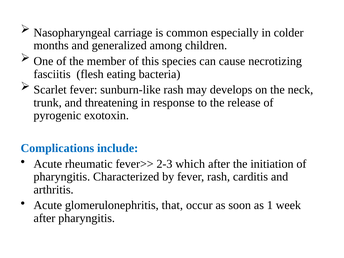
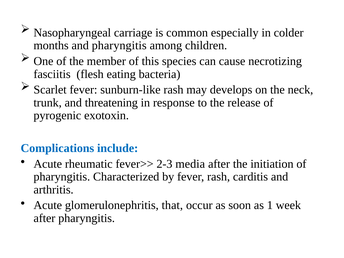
and generalized: generalized -> pharyngitis
which: which -> media
